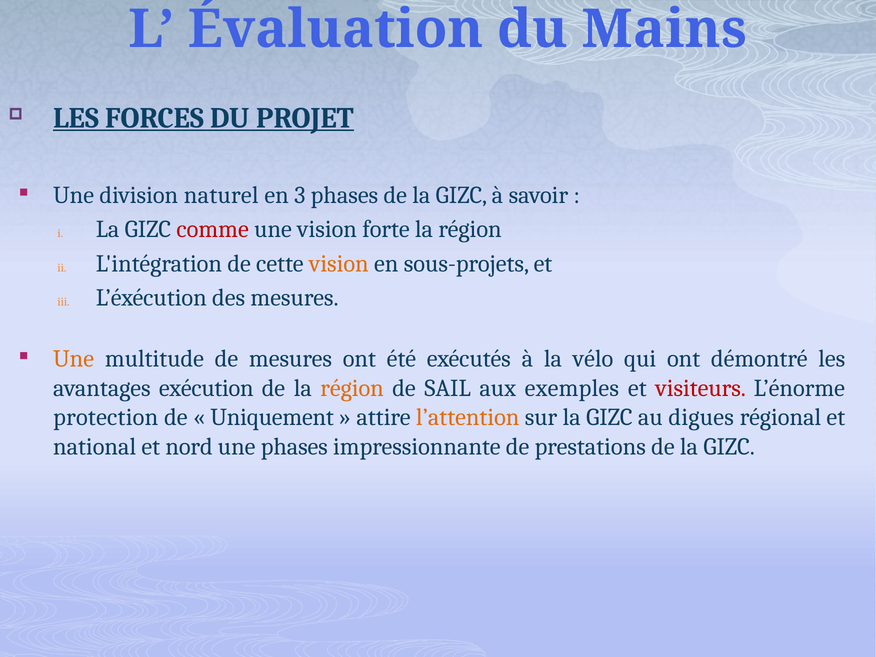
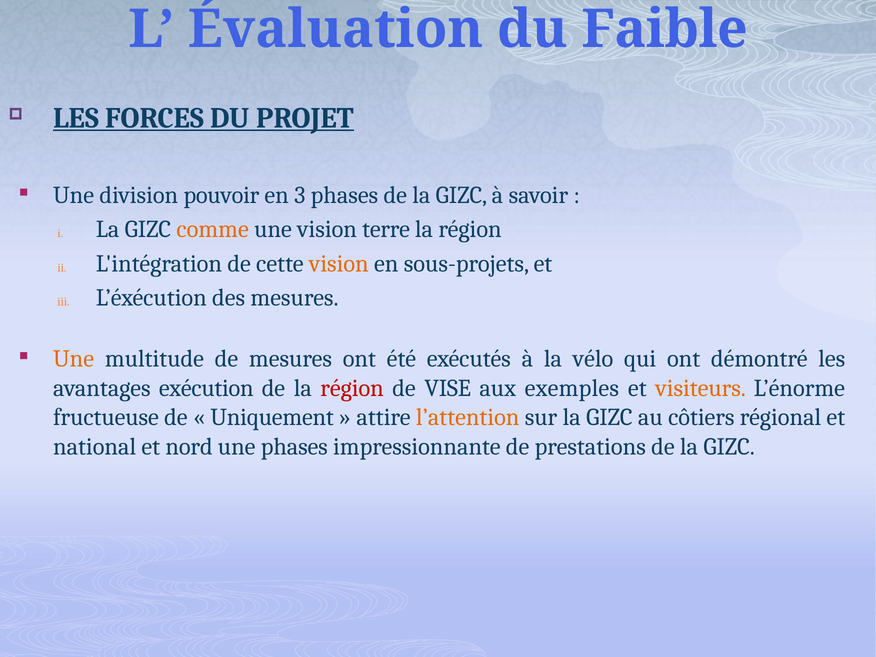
Mains: Mains -> Faible
naturel: naturel -> pouvoir
comme colour: red -> orange
forte: forte -> terre
région at (352, 388) colour: orange -> red
SAIL: SAIL -> VISE
visiteurs colour: red -> orange
protection: protection -> fructueuse
digues: digues -> côtiers
